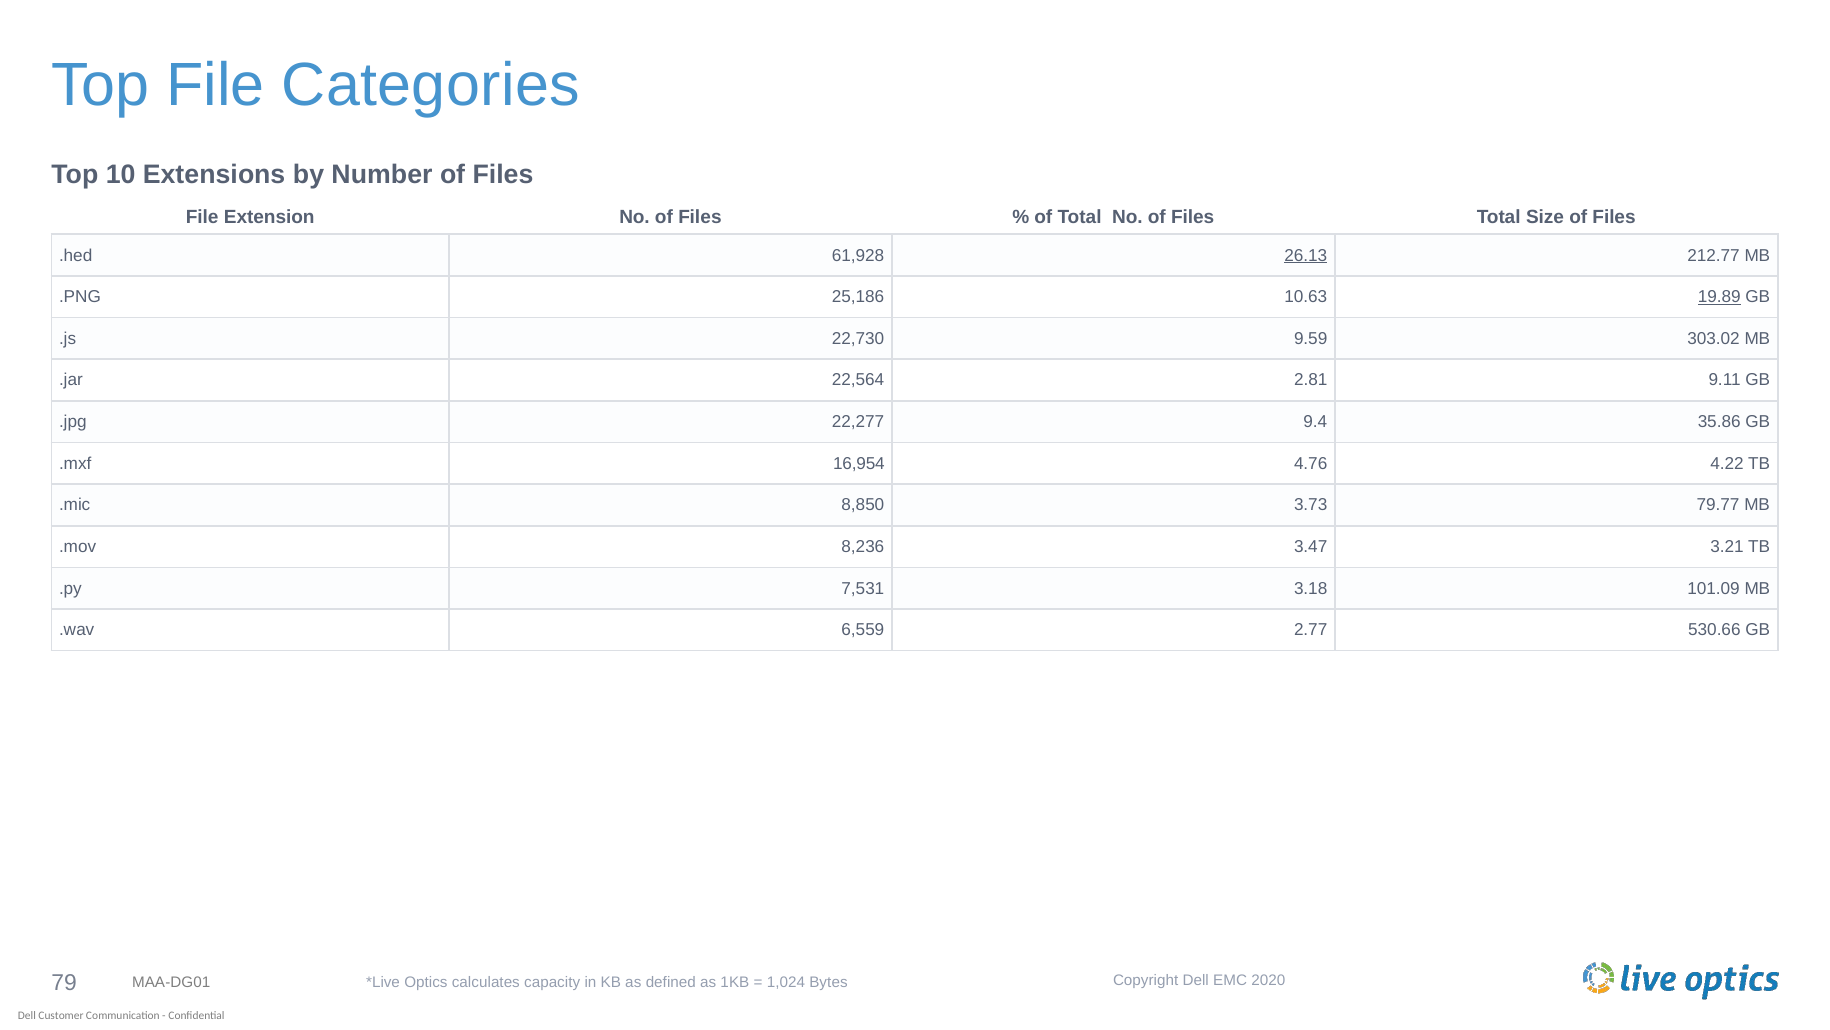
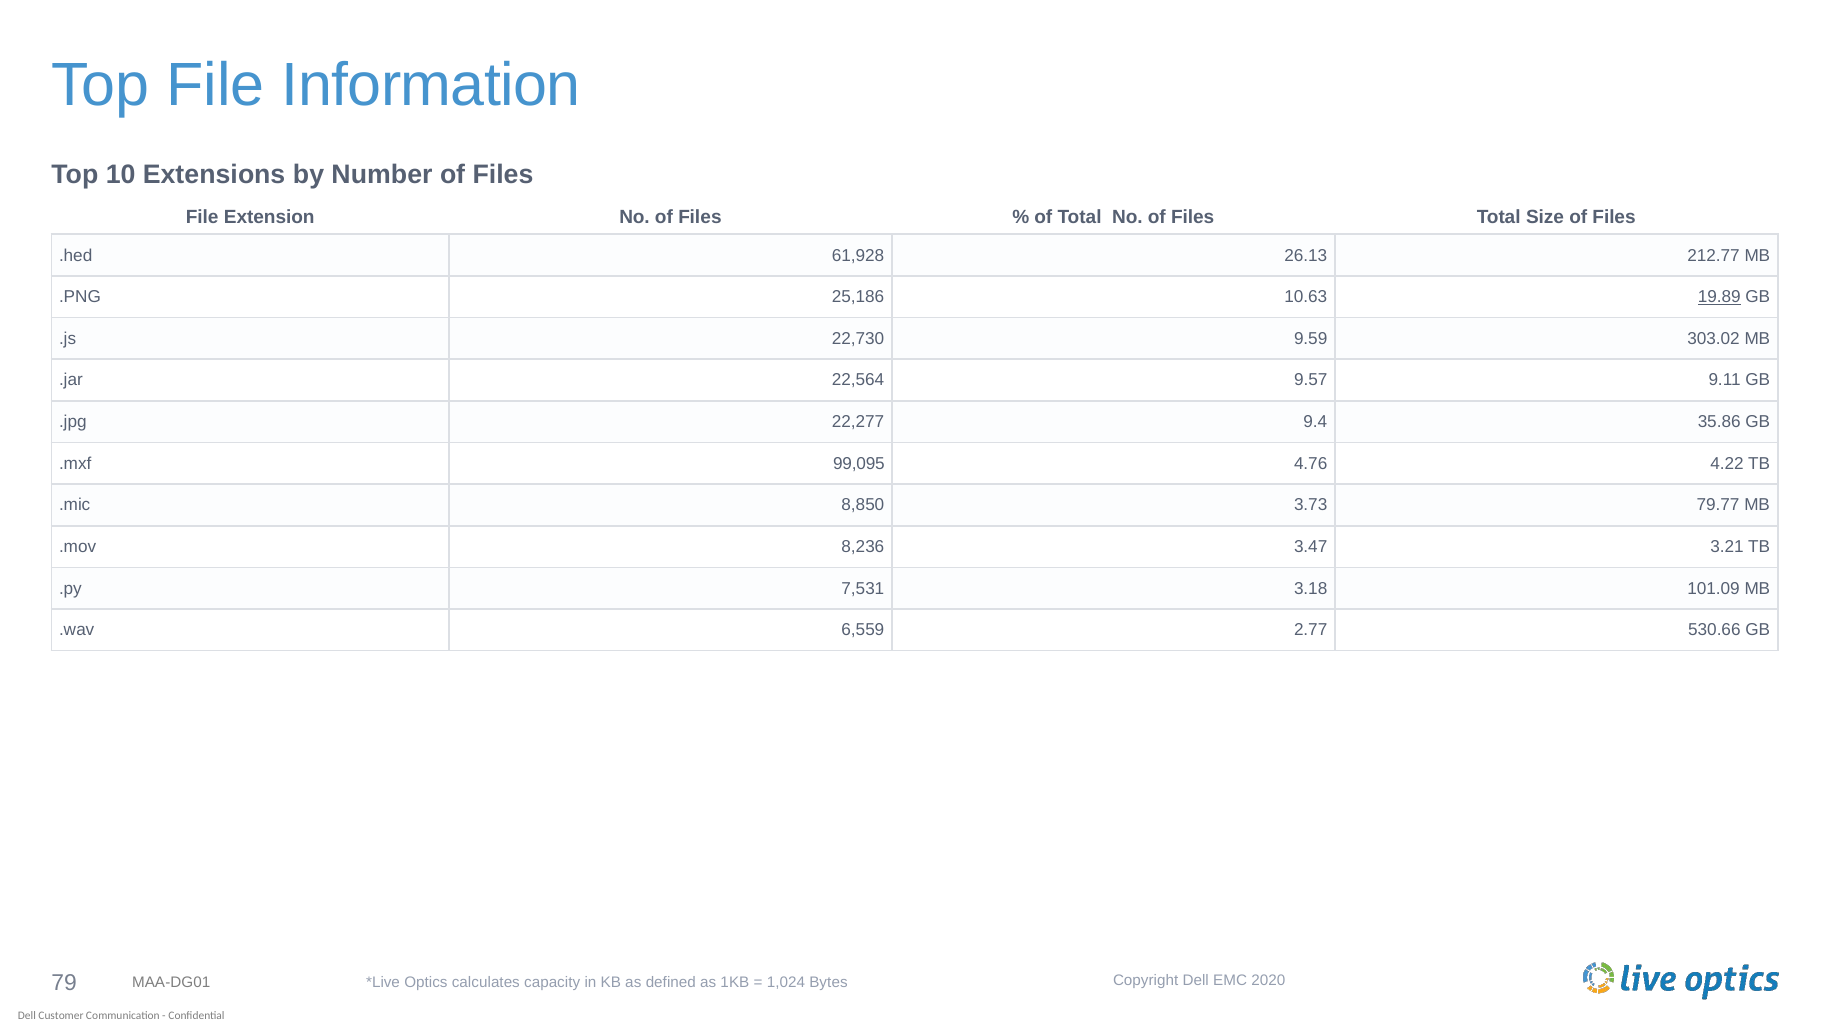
Categories: Categories -> Information
26.13 underline: present -> none
2.81: 2.81 -> 9.57
16,954: 16,954 -> 99,095
